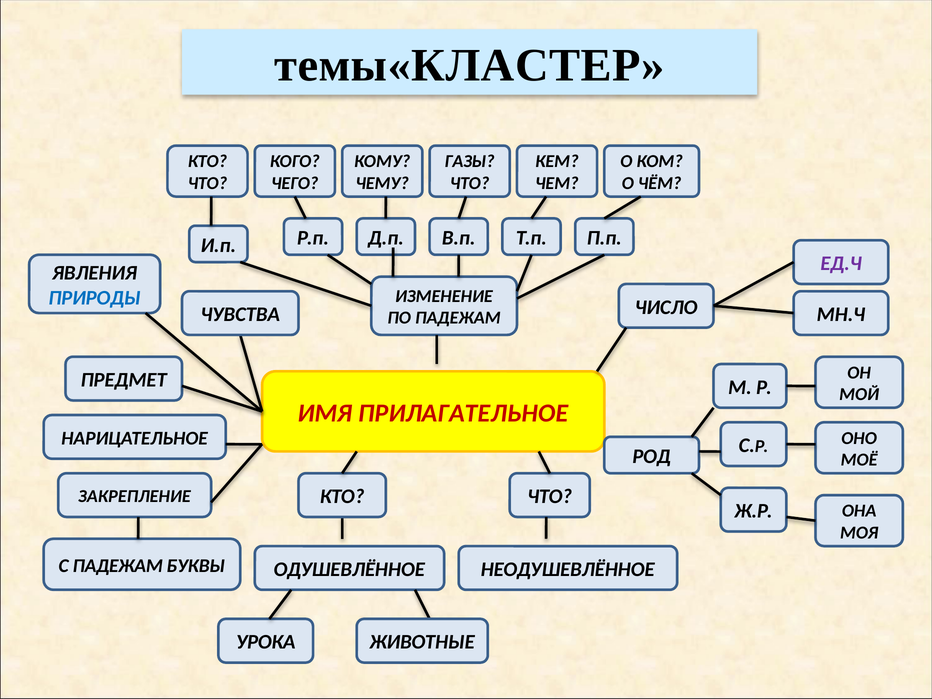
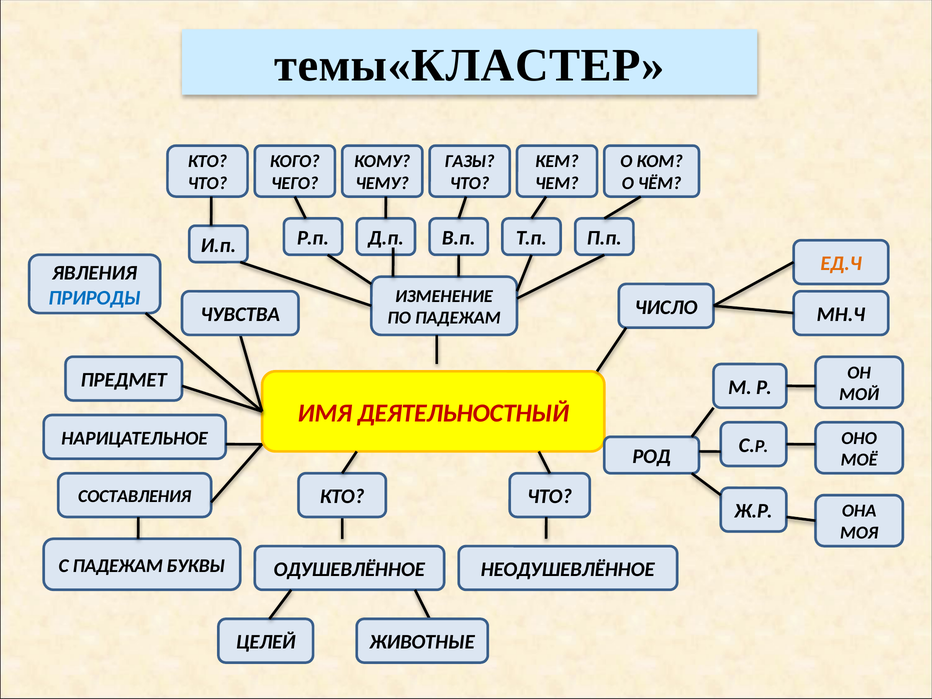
ЕД.Ч colour: purple -> orange
ПРИЛАГАТЕЛЬНОЕ: ПРИЛАГАТЕЛЬНОЕ -> ДЕЯТЕЛЬНОСТНЫЙ
ЗАКРЕПЛЕНИЕ: ЗАКРЕПЛЕНИЕ -> СОСТАВЛЕНИЯ
УРОКА: УРОКА -> ЦЕЛЕЙ
